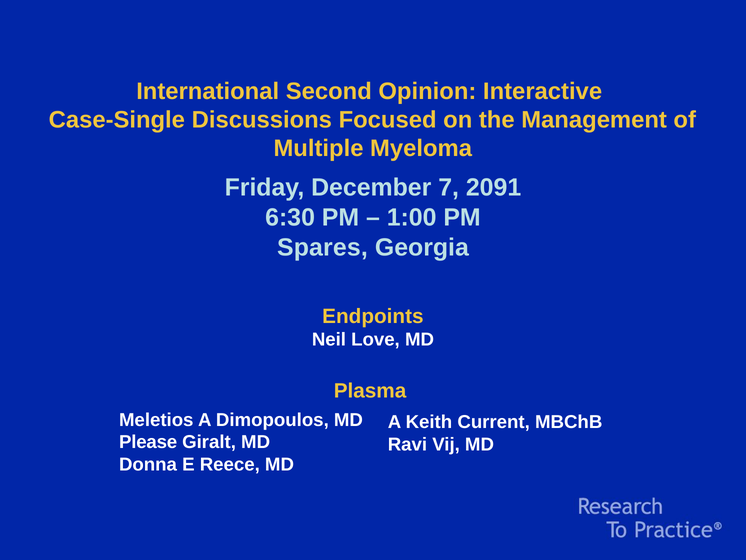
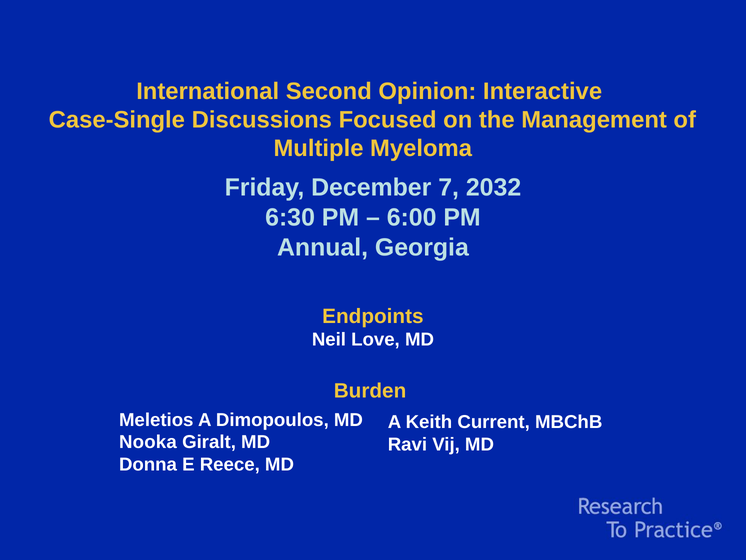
2091: 2091 -> 2032
1:00: 1:00 -> 6:00
Spares: Spares -> Annual
Plasma: Plasma -> Burden
Please: Please -> Nooka
